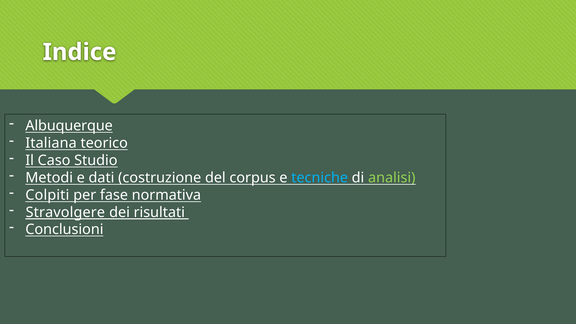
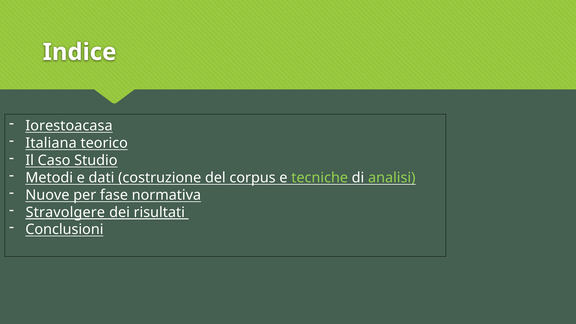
Albuquerque: Albuquerque -> Iorestoacasa
tecniche colour: light blue -> light green
Colpiti: Colpiti -> Nuove
